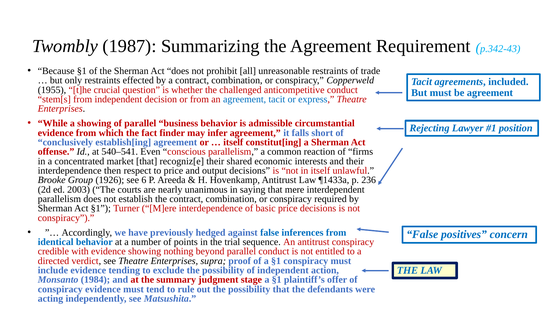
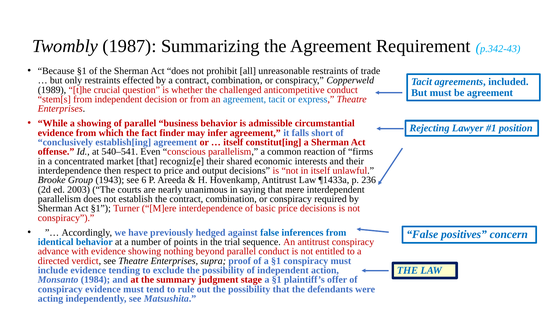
1955: 1955 -> 1989
1926: 1926 -> 1943
credible: credible -> advance
